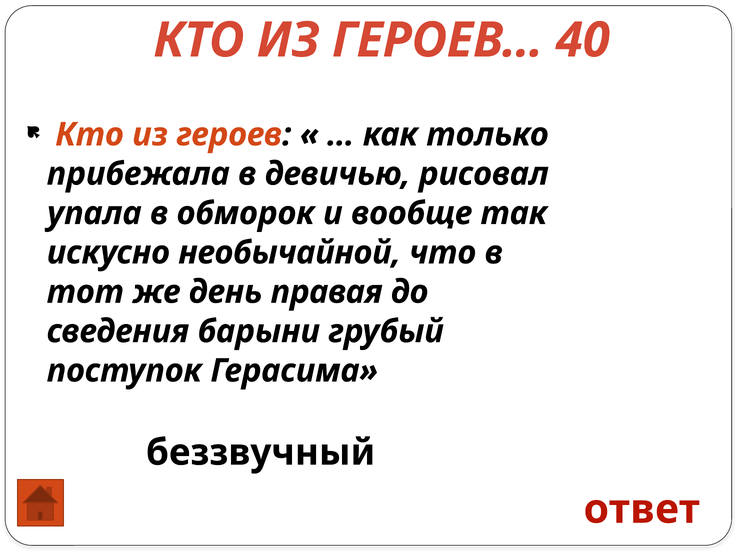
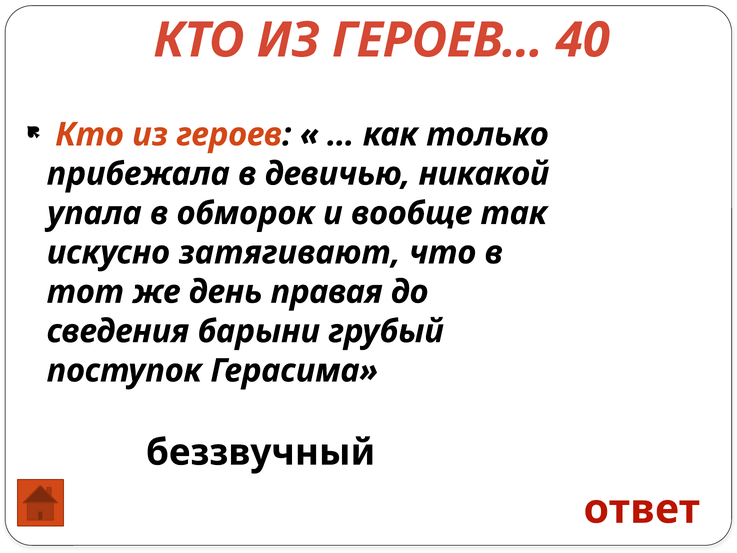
рисовал: рисовал -> никакой
необычайной: необычайной -> затягивают
